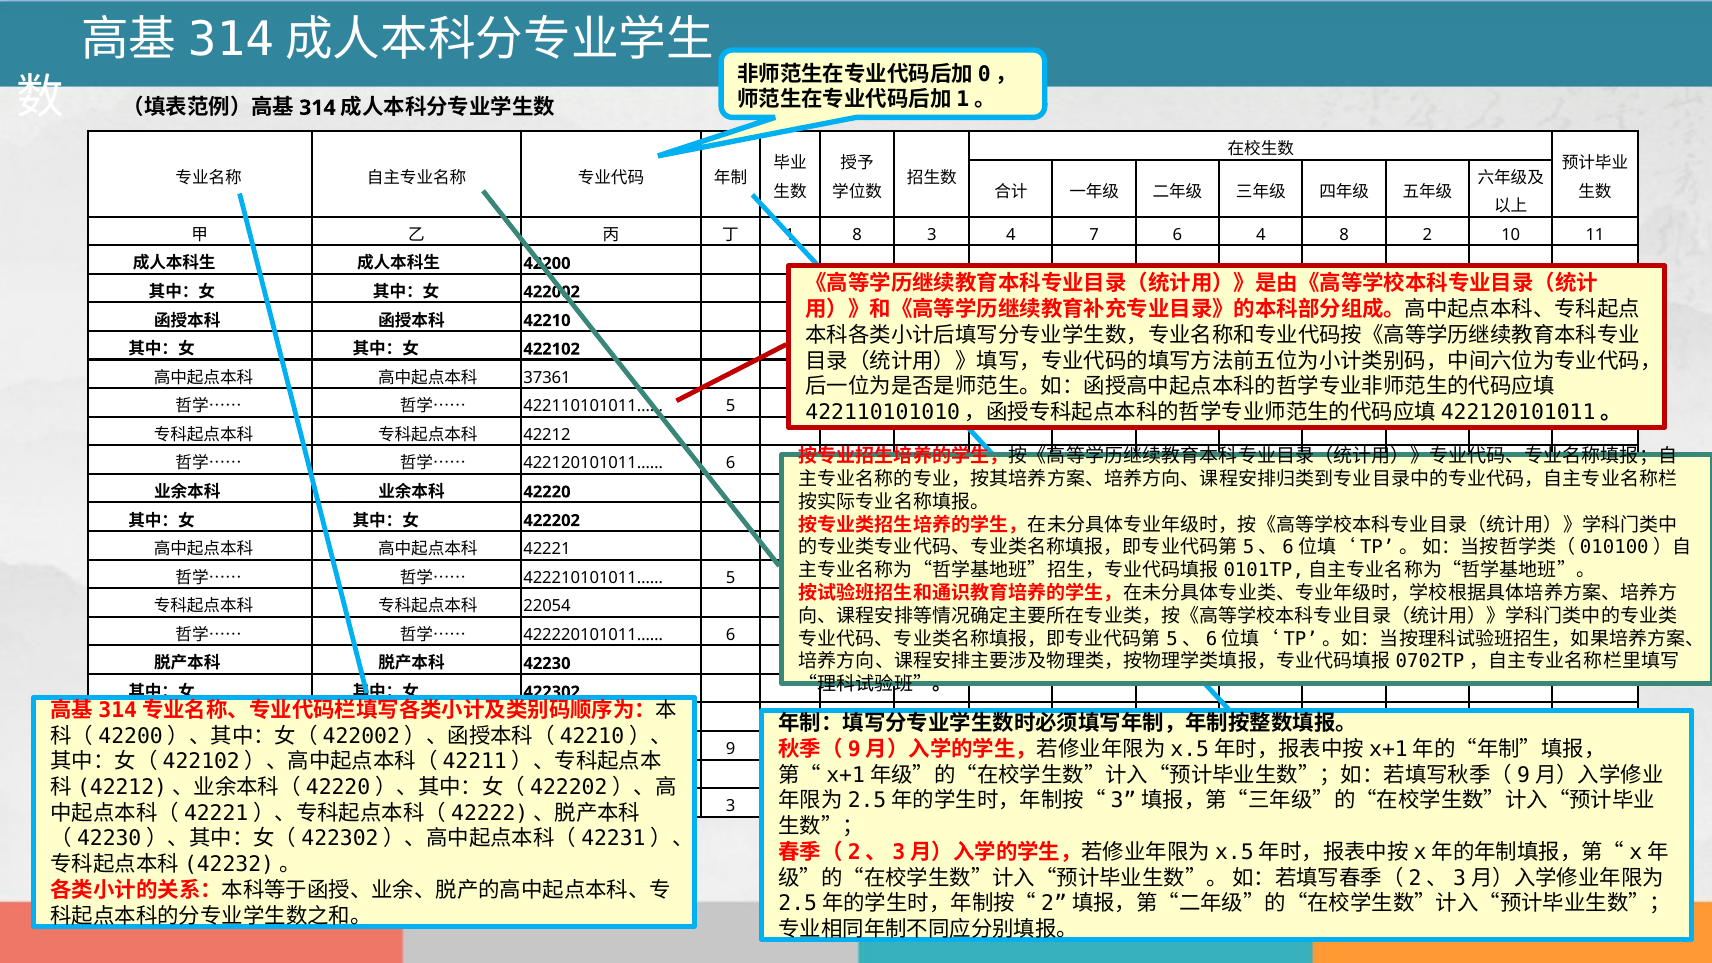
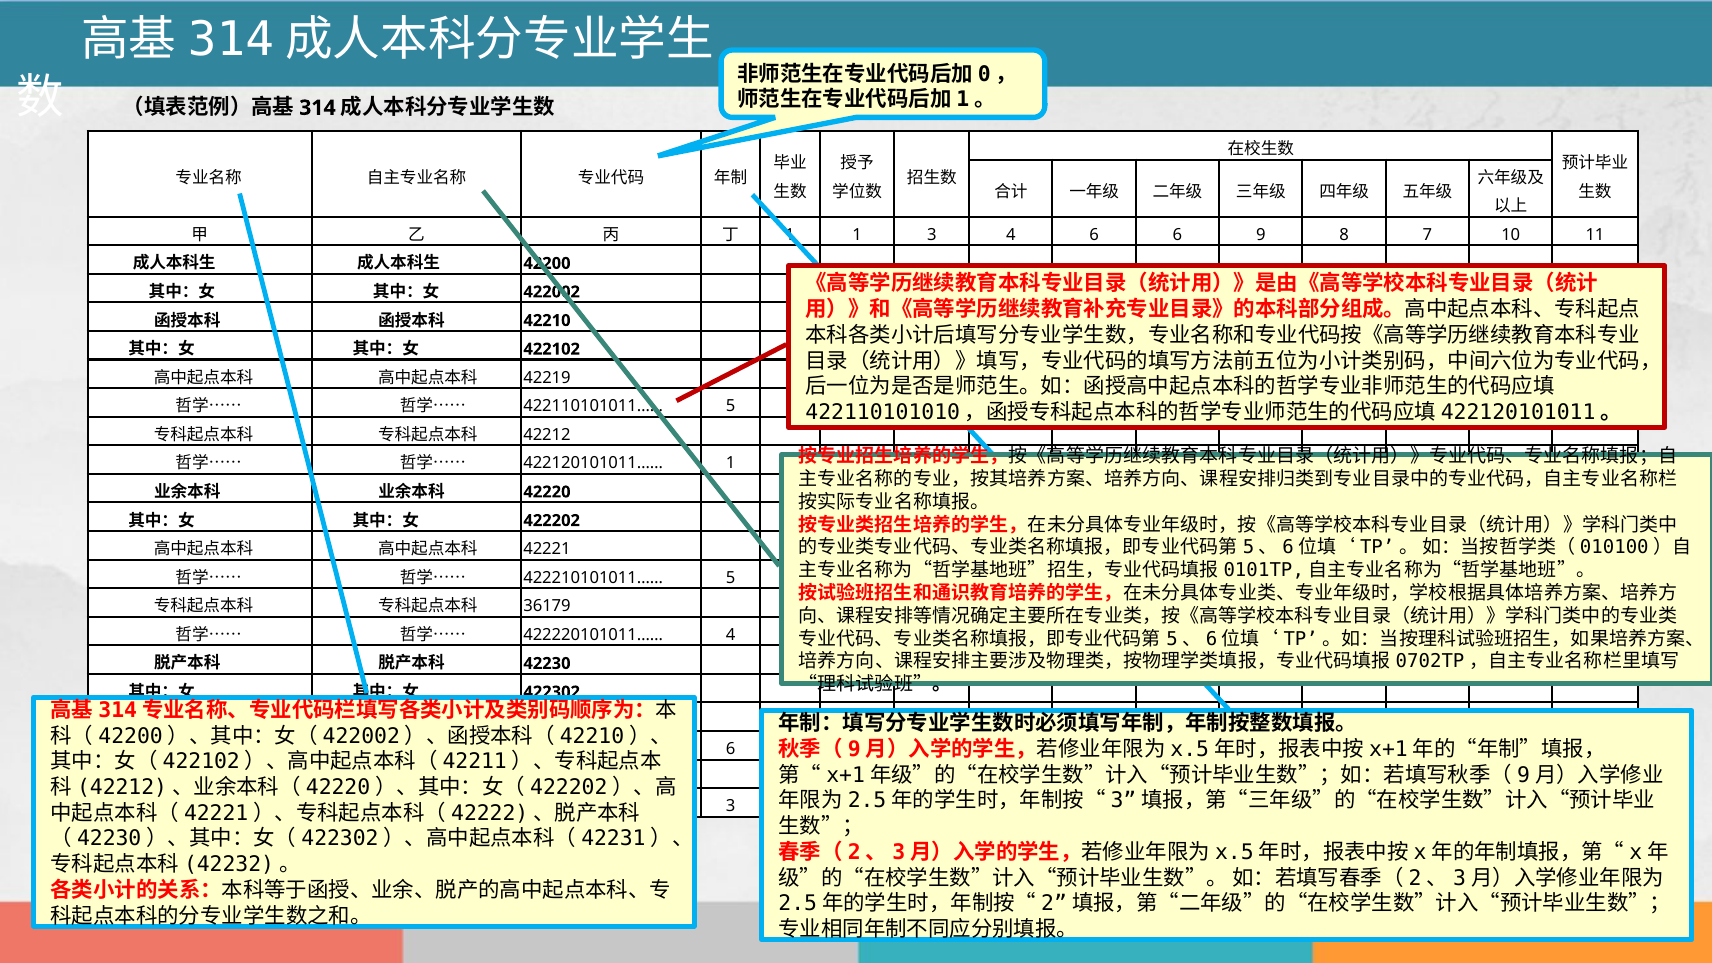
1 8: 8 -> 1
4 7: 7 -> 6
6 4: 4 -> 9
2: 2 -> 7
37361: 37361 -> 42219
422120101011…… 6: 6 -> 1
22054: 22054 -> 36179
422220101011…… 6: 6 -> 4
9 at (731, 749): 9 -> 6
